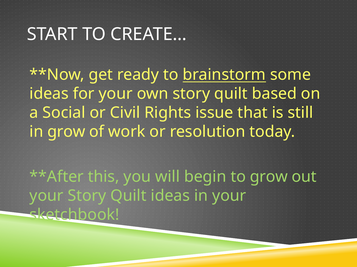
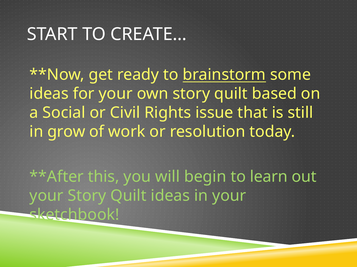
to grow: grow -> learn
